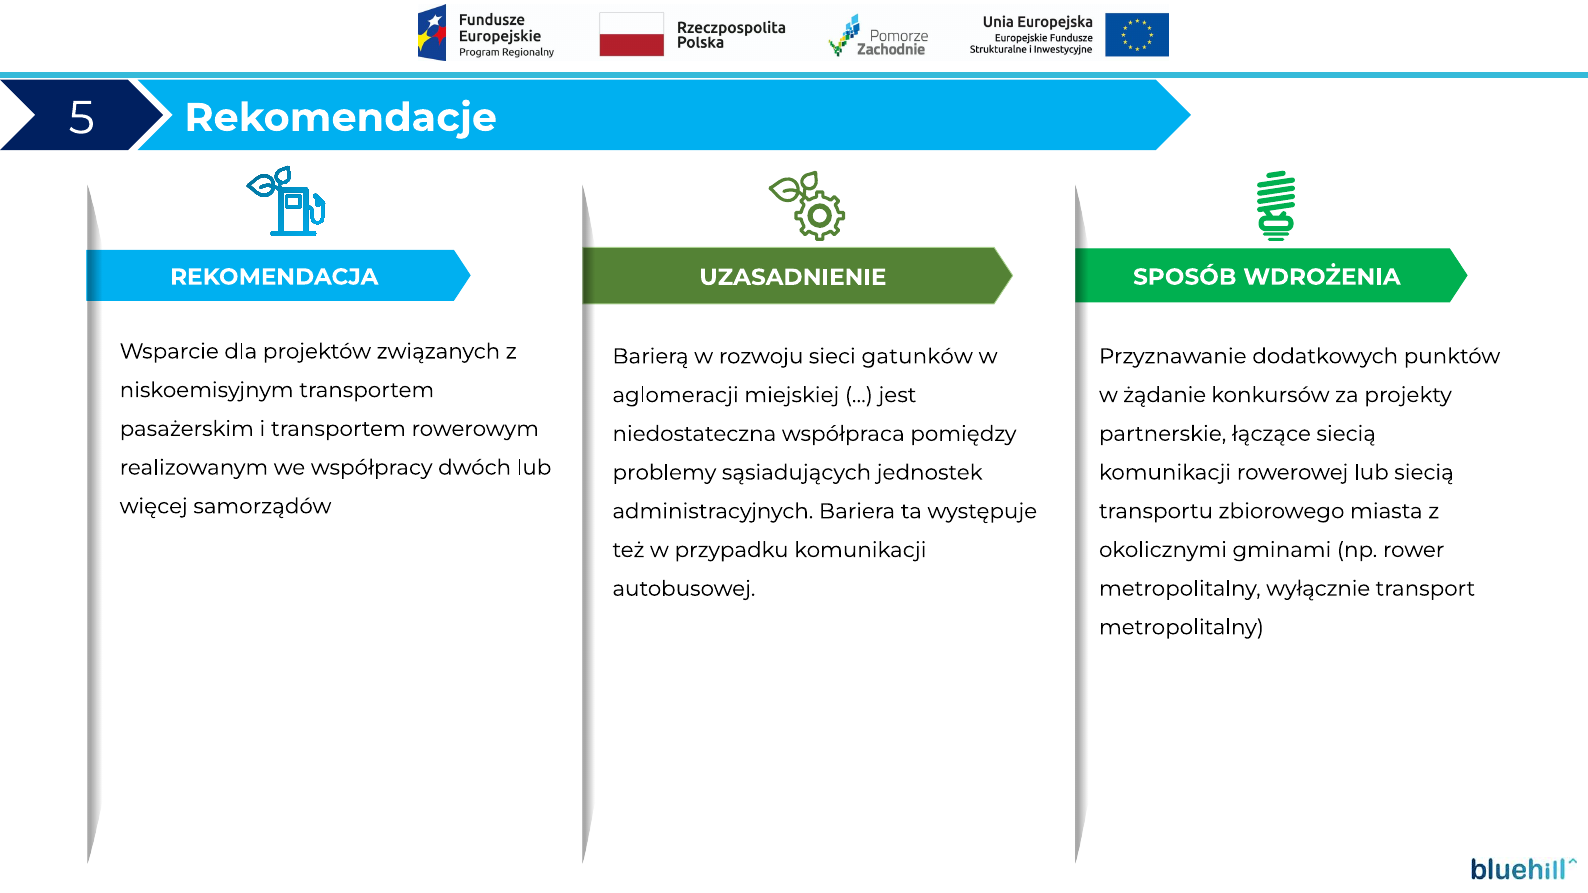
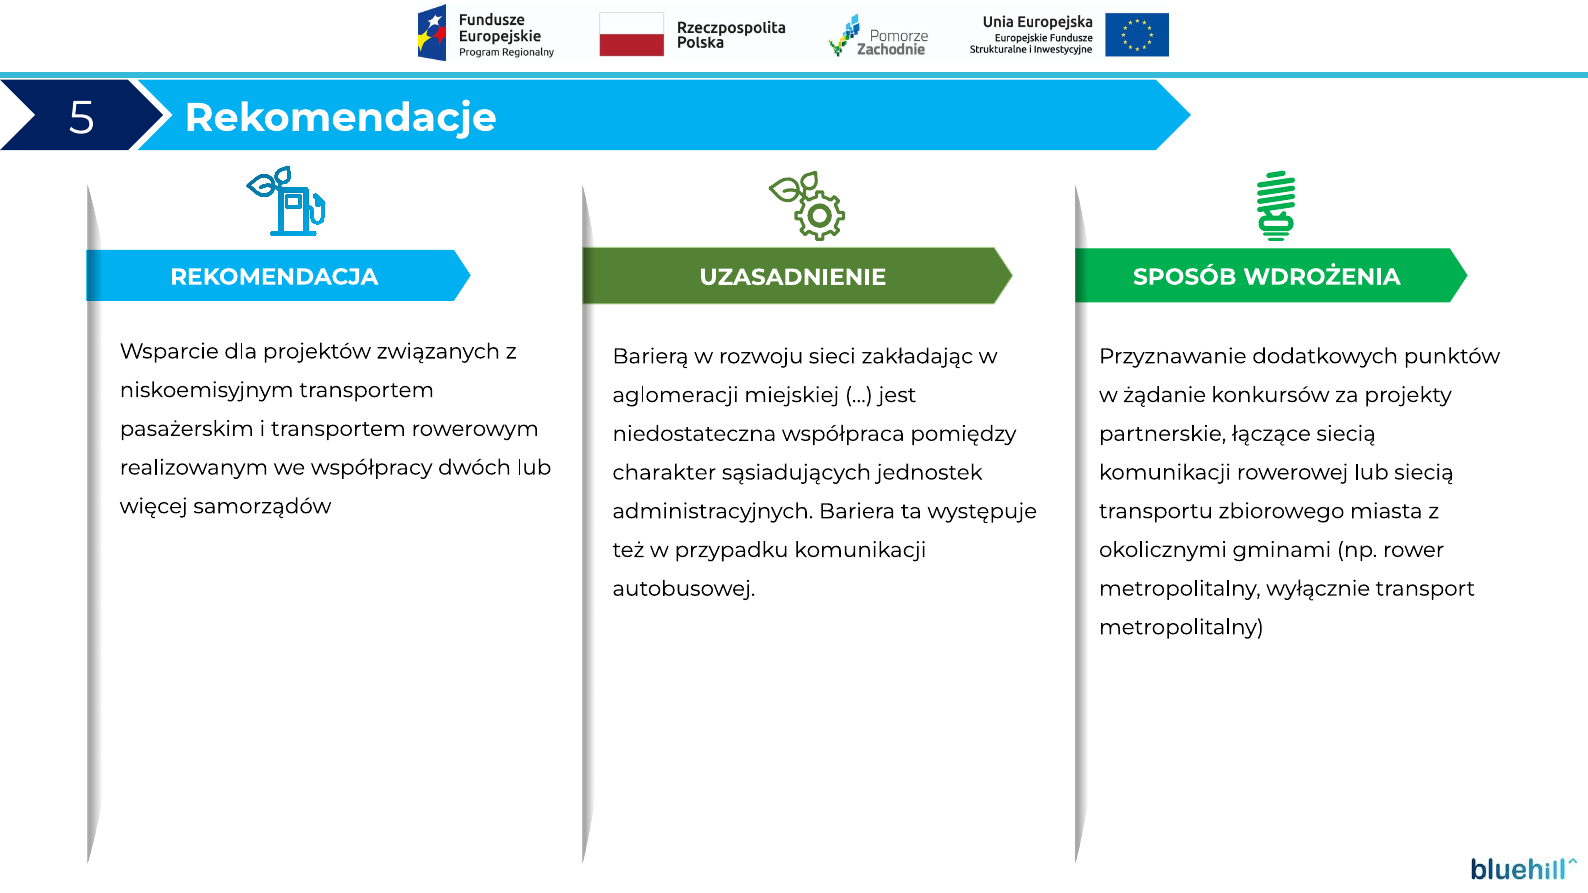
gatunków: gatunków -> zakładając
problemy: problemy -> charakter
